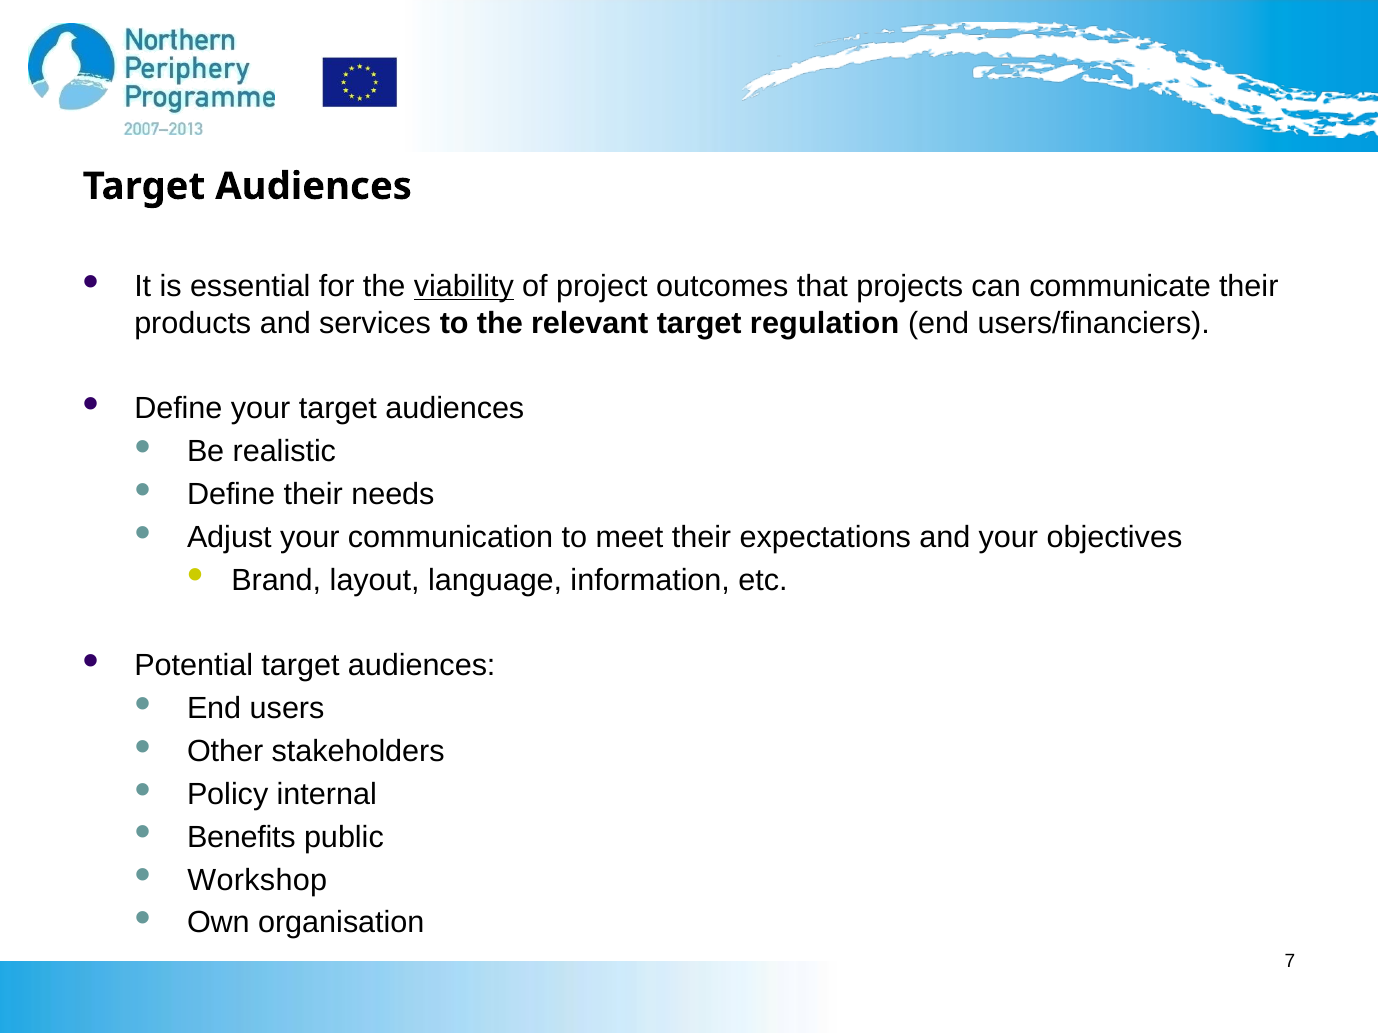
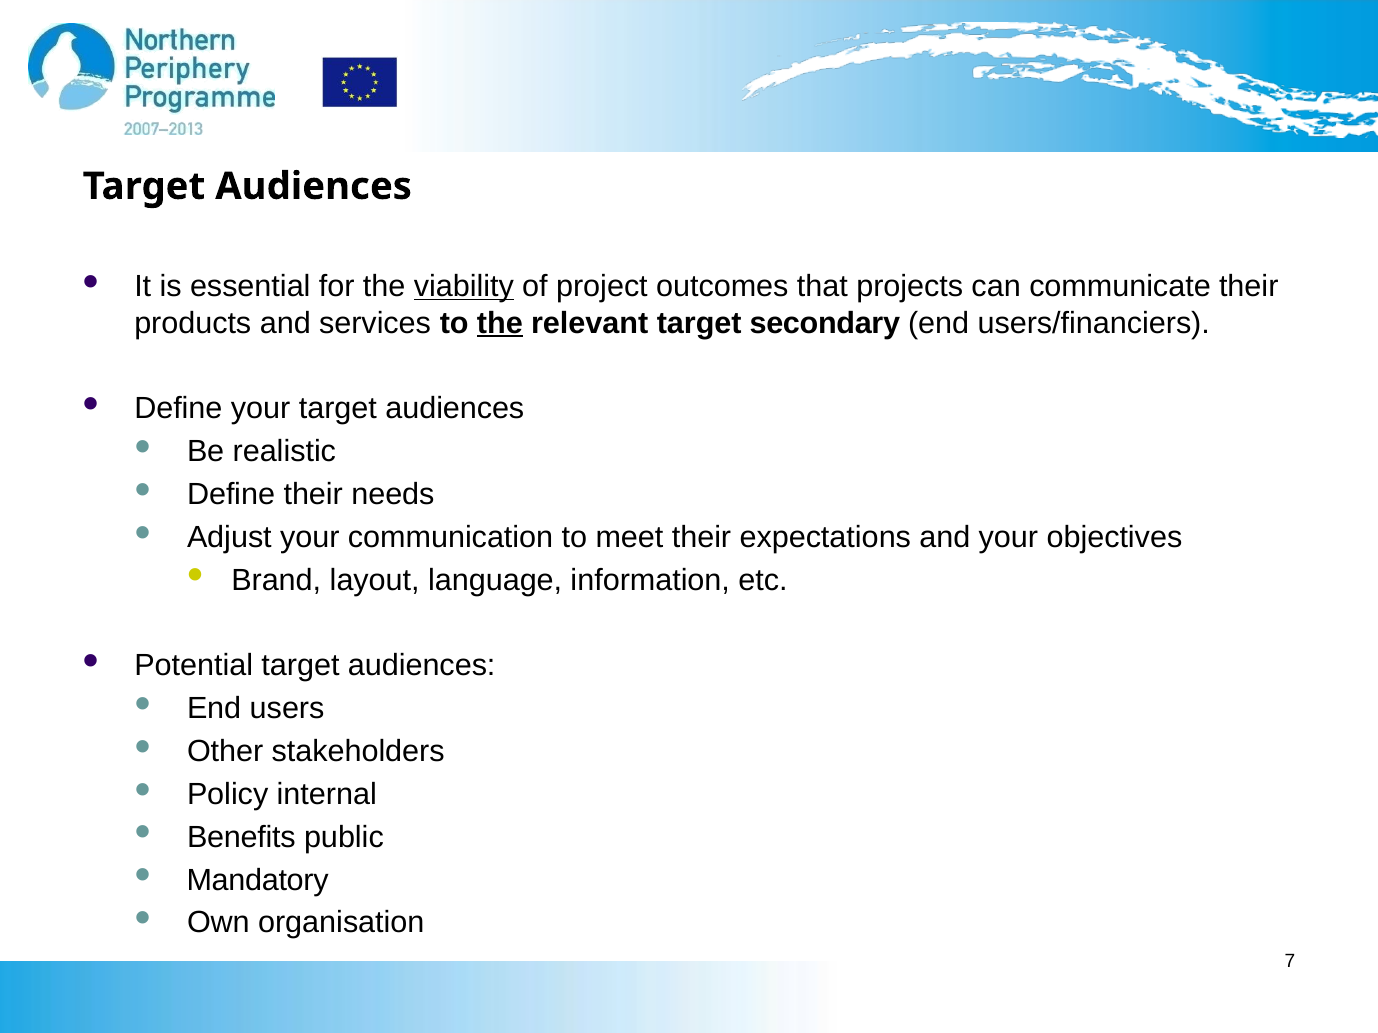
the at (500, 323) underline: none -> present
regulation: regulation -> secondary
Workshop: Workshop -> Mandatory
